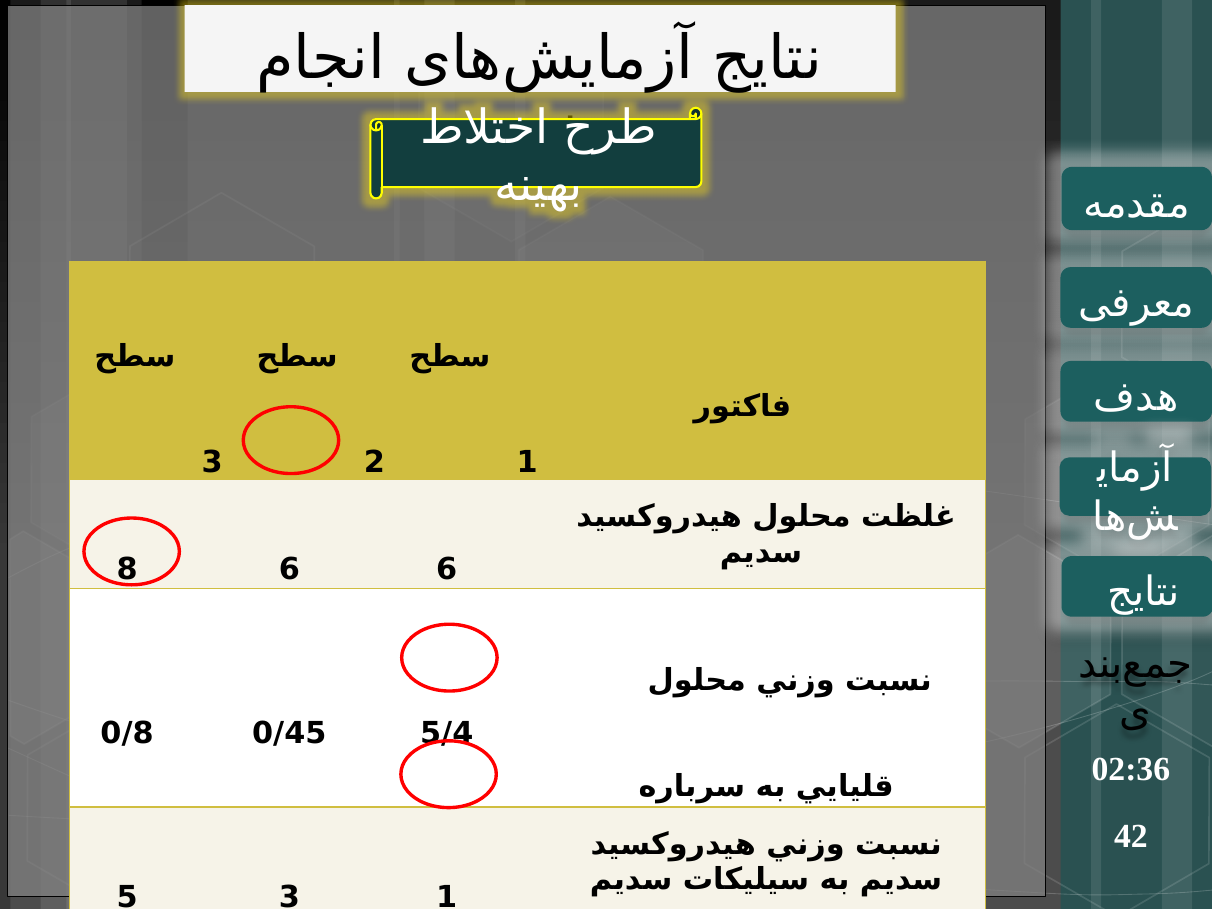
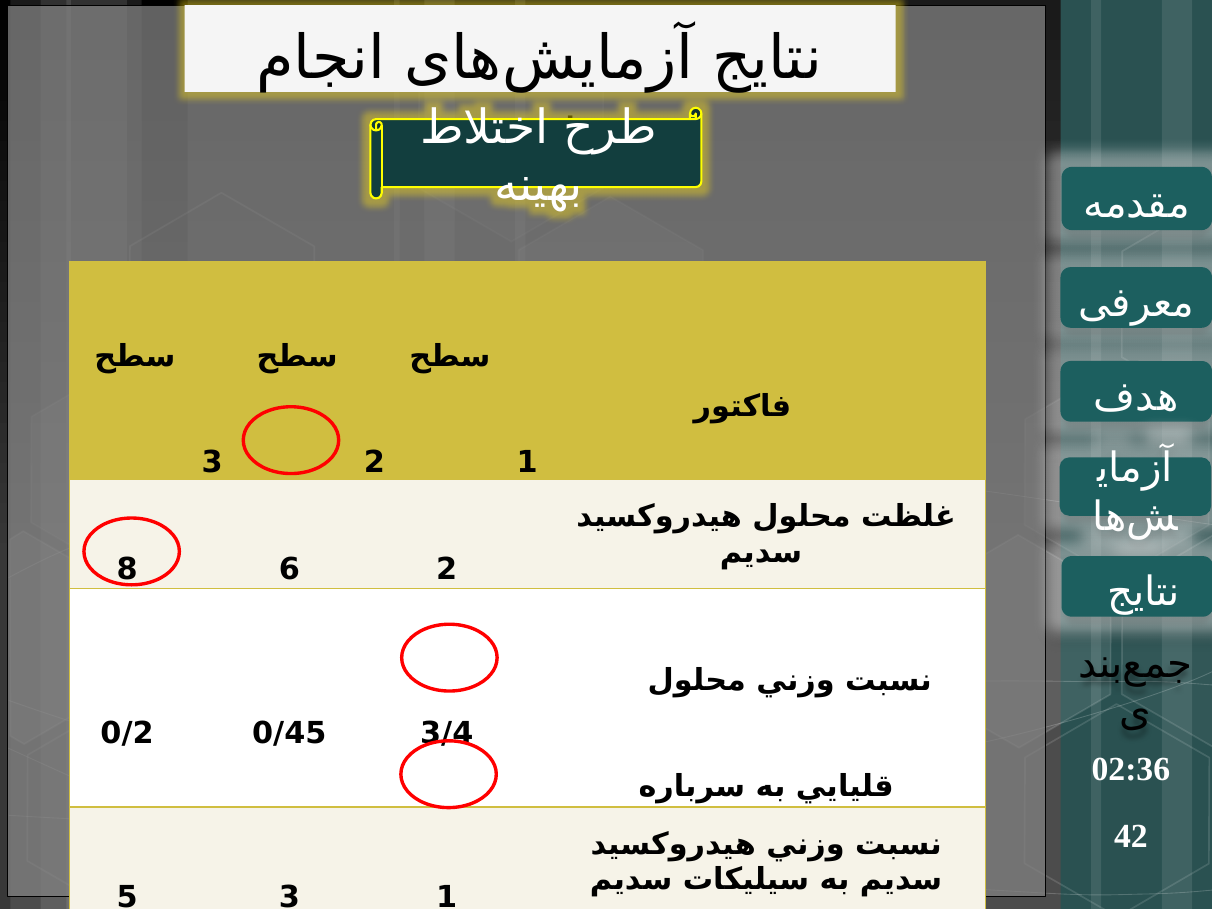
6 6: 6 -> 2
0/8: 0/8 -> 0/2
5/4: 5/4 -> 3/4
